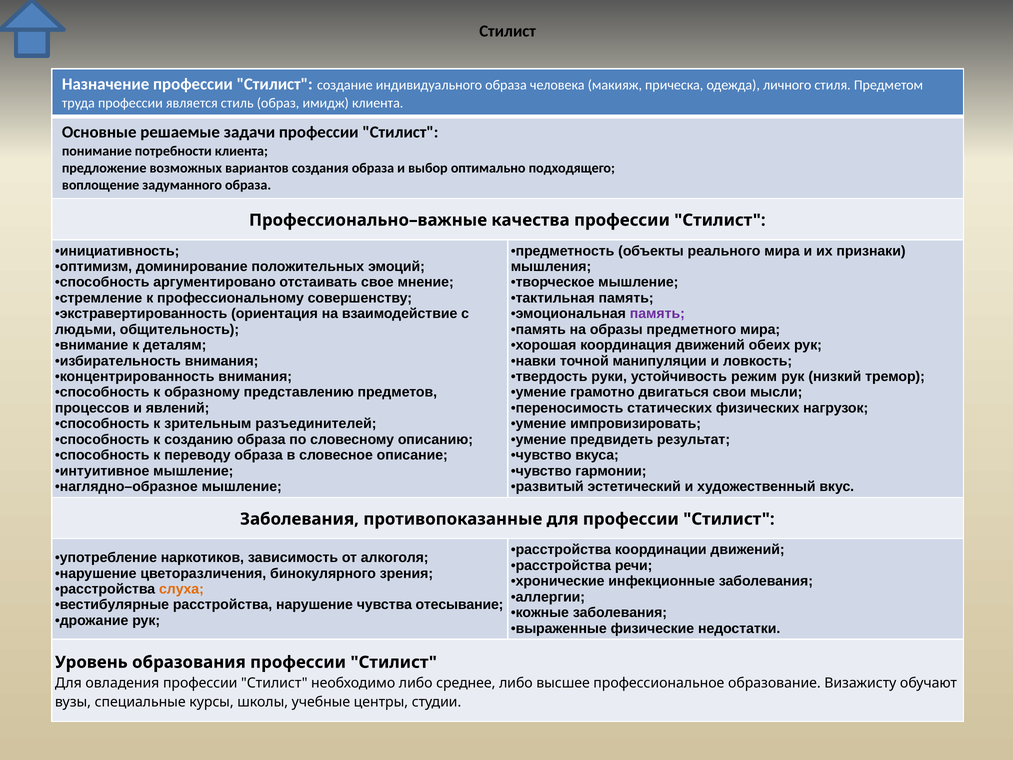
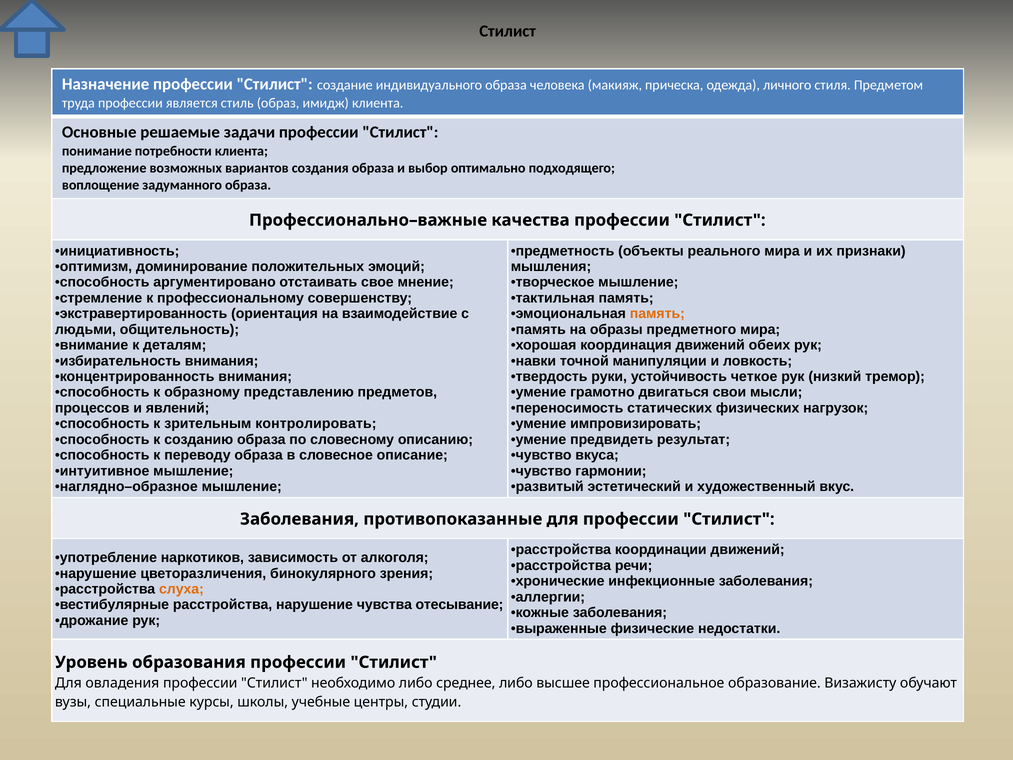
память at (657, 314) colour: purple -> orange
режим: режим -> четкое
разъединителей: разъединителей -> контролировать
